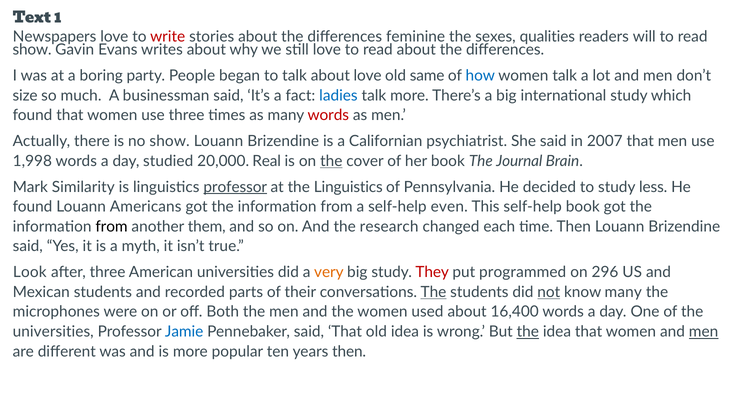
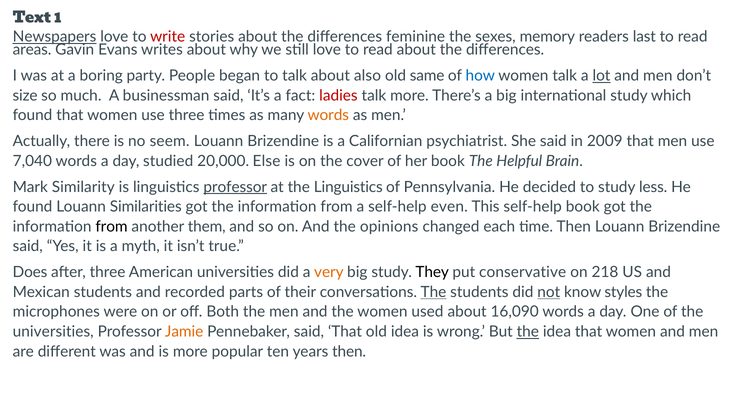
Newspapers underline: none -> present
qualities: qualities -> memory
will: will -> last
show at (32, 50): show -> areas
about love: love -> also
lot underline: none -> present
ladies colour: blue -> red
words at (328, 115) colour: red -> orange
no show: show -> seem
2007: 2007 -> 2009
1,998: 1,998 -> 7,040
Real: Real -> Else
the at (331, 161) underline: present -> none
Journal: Journal -> Helpful
Americans: Americans -> Similarities
research: research -> opinions
Look: Look -> Does
They colour: red -> black
programmed: programmed -> conservative
296: 296 -> 218
know many: many -> styles
16,400: 16,400 -> 16,090
Jamie colour: blue -> orange
men at (704, 331) underline: present -> none
